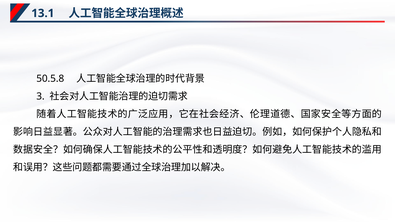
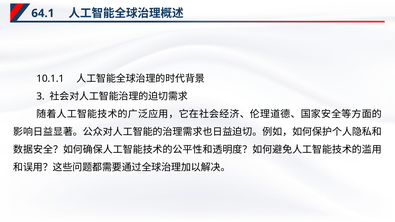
13.1: 13.1 -> 64.1
50.5.8: 50.5.8 -> 10.1.1
